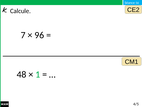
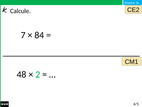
96: 96 -> 84
1: 1 -> 2
